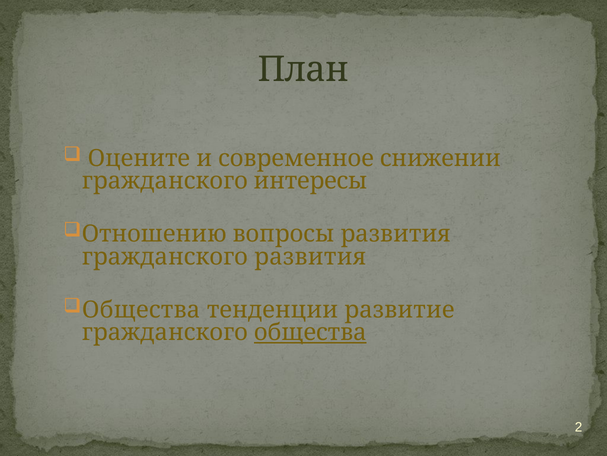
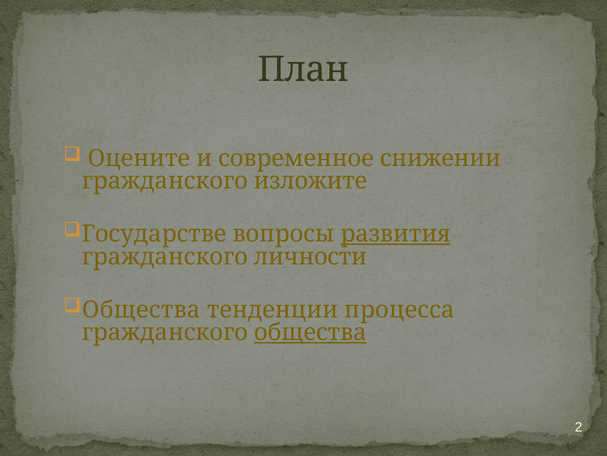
интересы: интересы -> изложите
Отношению: Отношению -> Государстве
развития at (396, 234) underline: none -> present
гражданского развития: развития -> личности
развитие: развитие -> процесса
